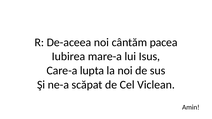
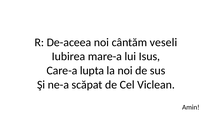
pacea: pacea -> veseli
